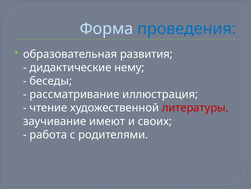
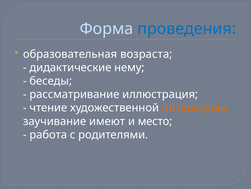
развития: развития -> возраста
литературы colour: red -> orange
своих: своих -> место
